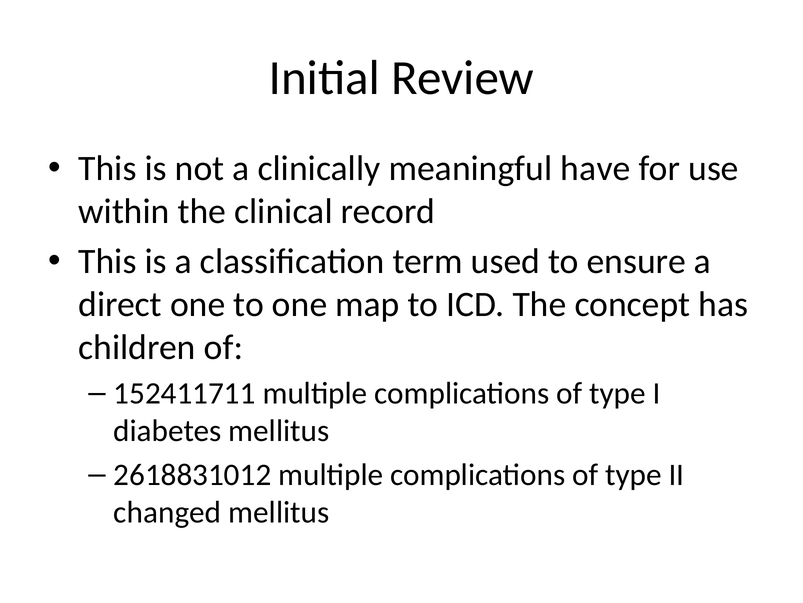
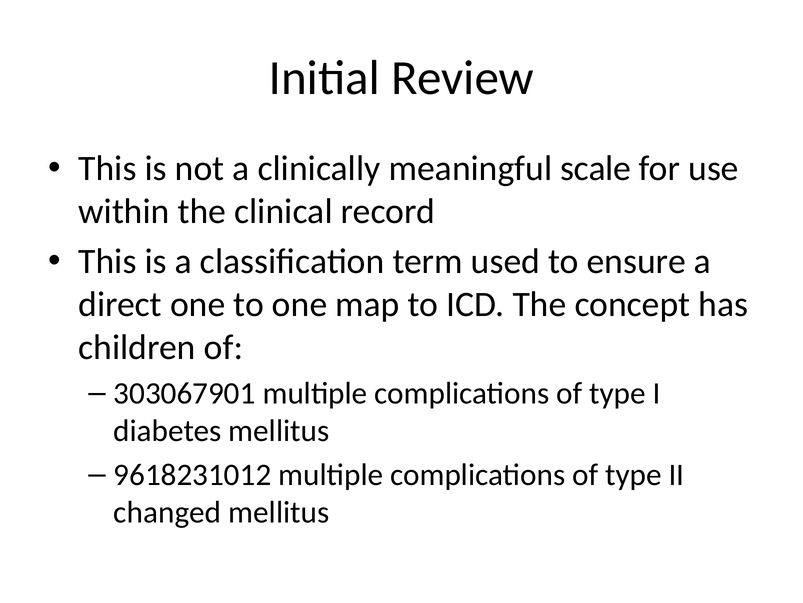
have: have -> scale
152411711: 152411711 -> 303067901
2618831012: 2618831012 -> 9618231012
